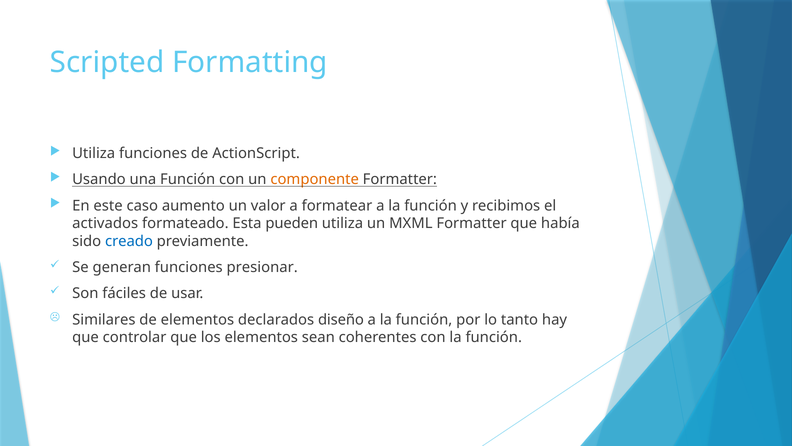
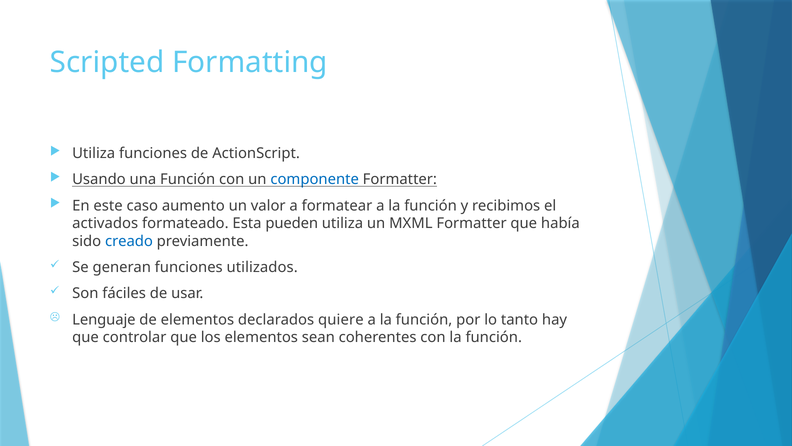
componente colour: orange -> blue
presionar: presionar -> utilizados
Similares: Similares -> Lenguaje
diseño: diseño -> quiere
